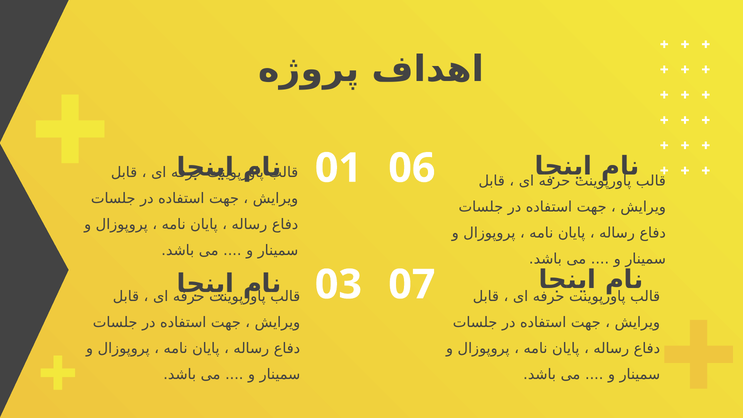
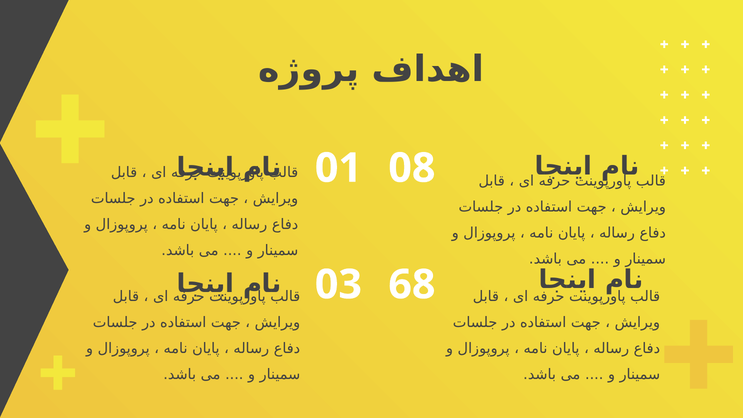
06: 06 -> 08
07: 07 -> 68
